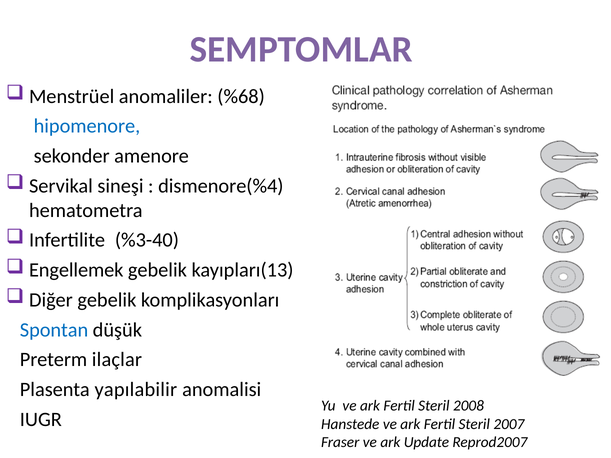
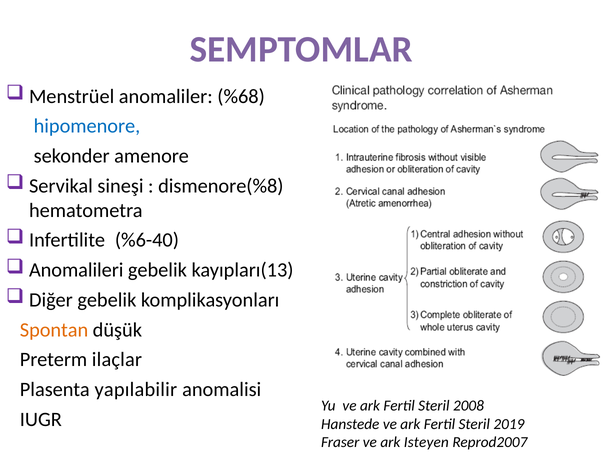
dismenore(%4: dismenore(%4 -> dismenore(%8
%3-40: %3-40 -> %6-40
Engellemek: Engellemek -> Anomalileri
Spontan colour: blue -> orange
2007: 2007 -> 2019
Update: Update -> Isteyen
